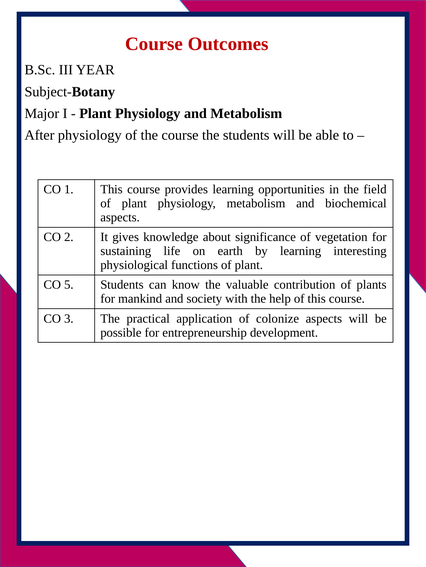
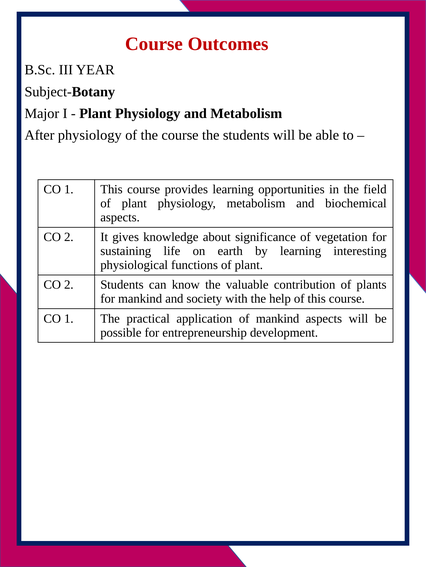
5 at (69, 285): 5 -> 2
3 at (69, 319): 3 -> 1
of colonize: colonize -> mankind
